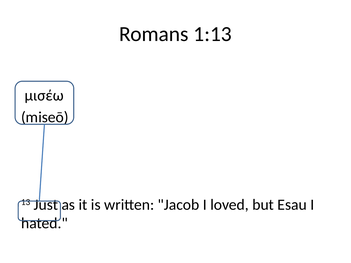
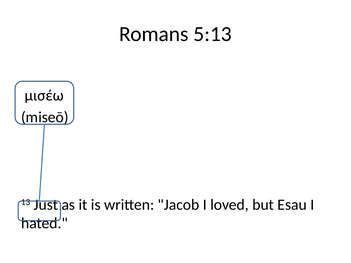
1:13: 1:13 -> 5:13
